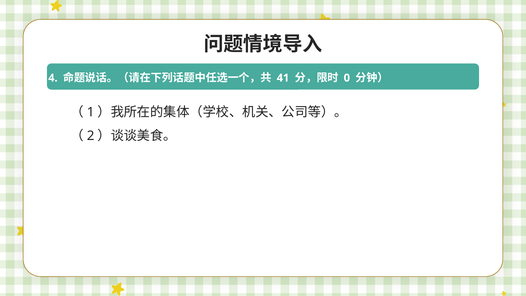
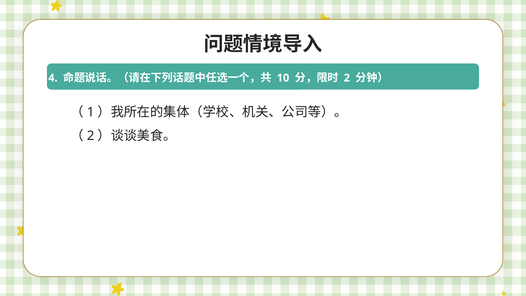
41: 41 -> 10
0 at (347, 78): 0 -> 2
